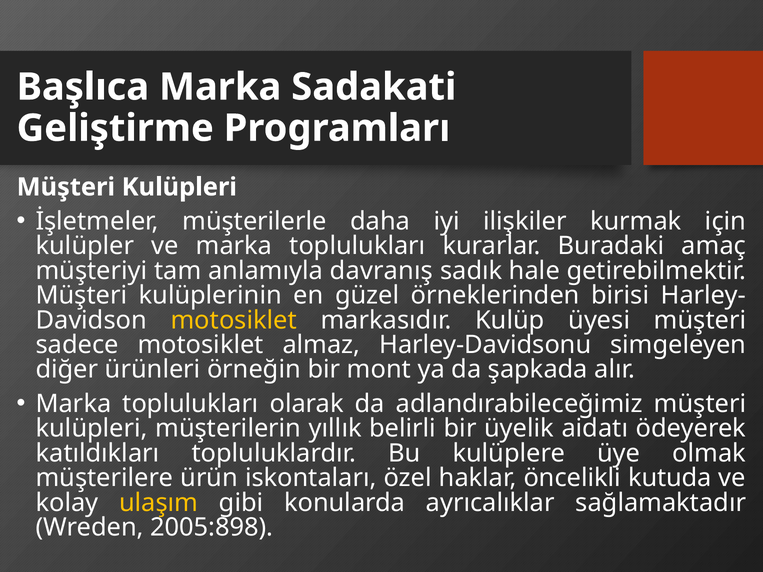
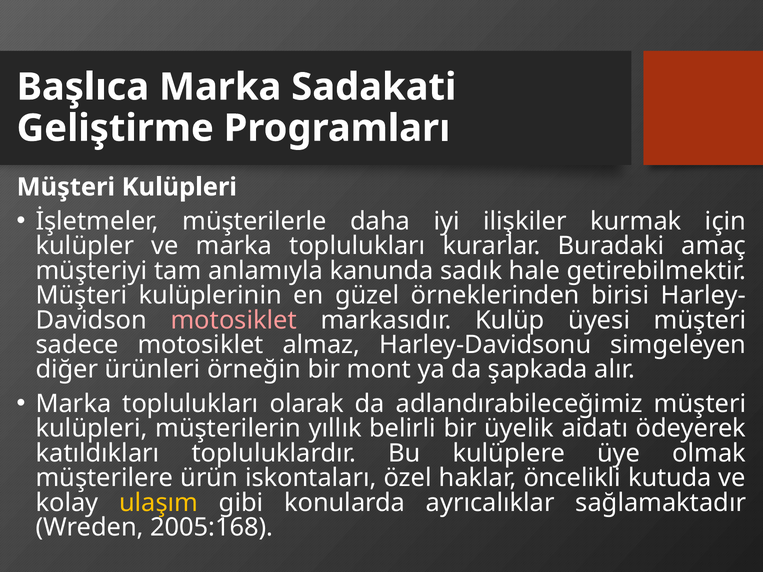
davranış: davranış -> kanunda
motosiklet at (234, 320) colour: yellow -> pink
2005:898: 2005:898 -> 2005:168
